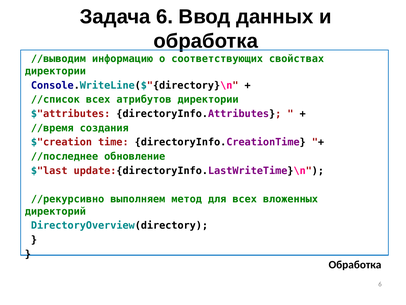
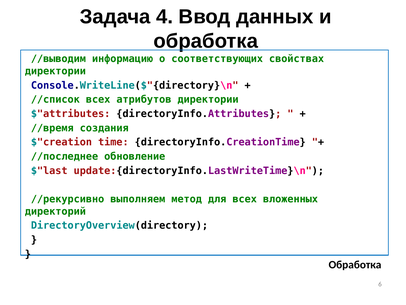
Задача 6: 6 -> 4
